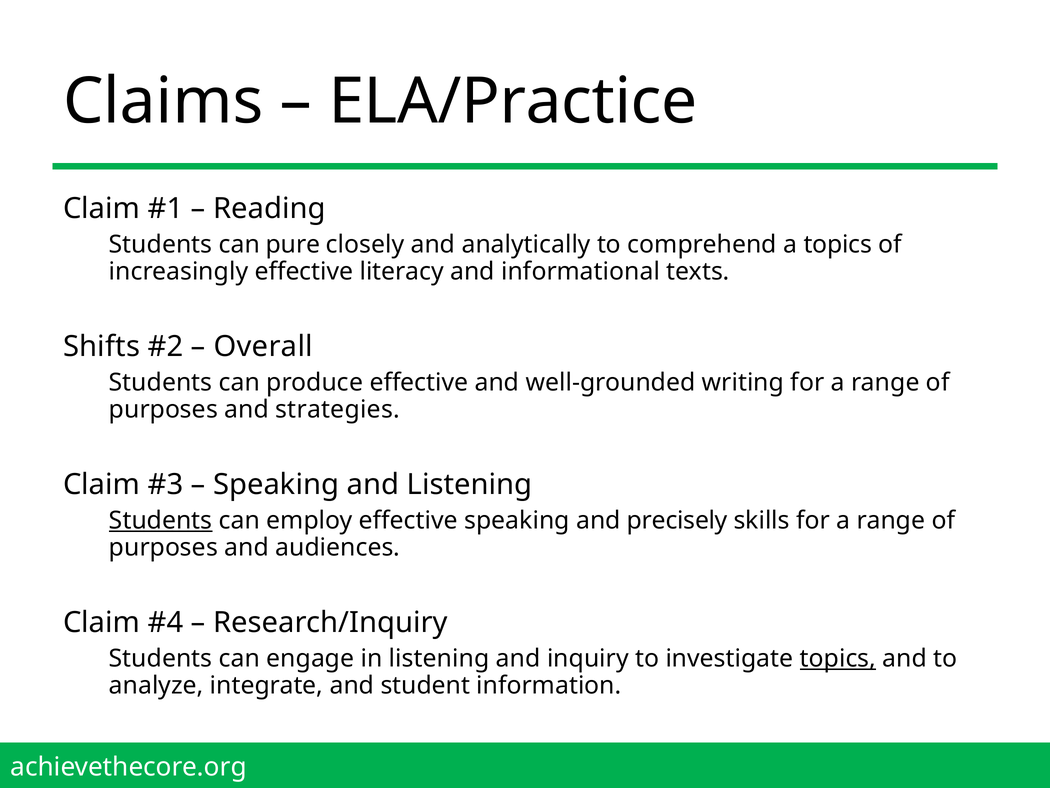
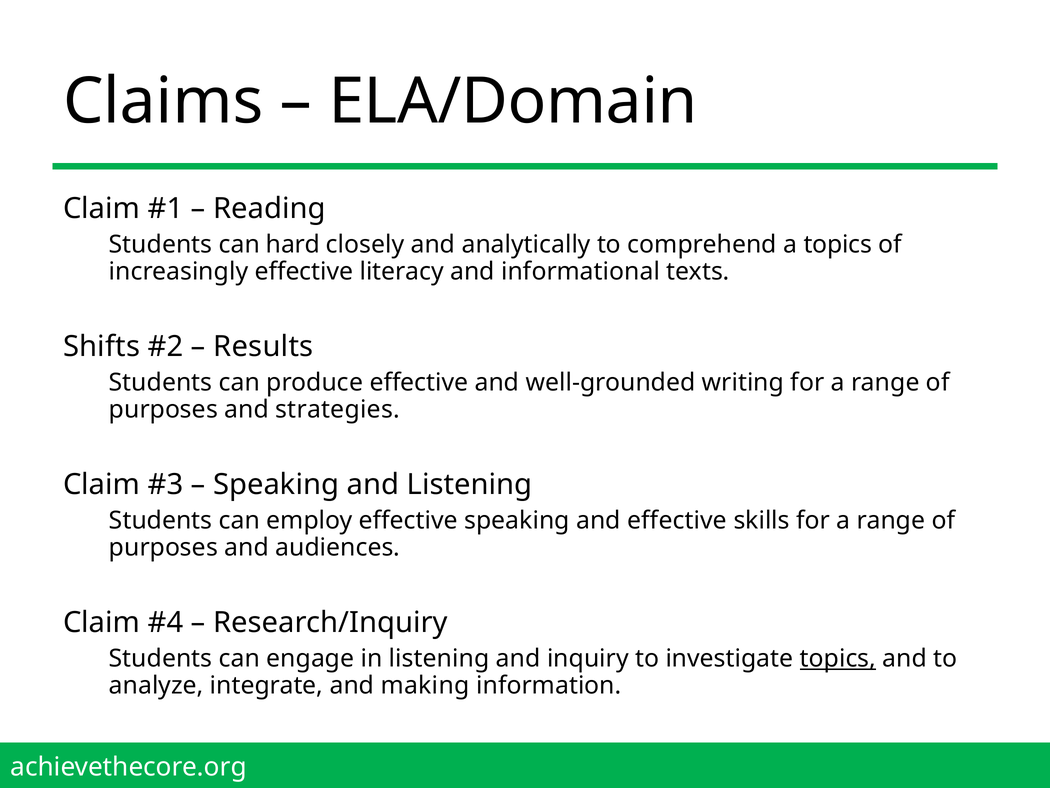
ELA/Practice: ELA/Practice -> ELA/Domain
pure: pure -> hard
Overall: Overall -> Results
Students at (161, 520) underline: present -> none
and precisely: precisely -> effective
student: student -> making
